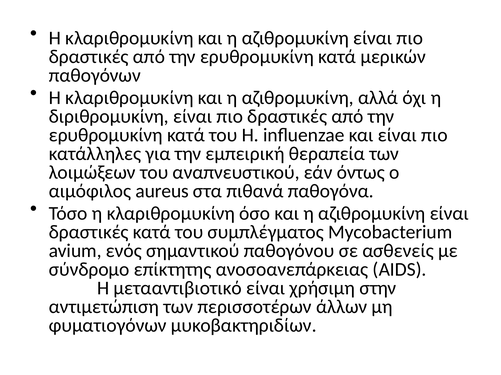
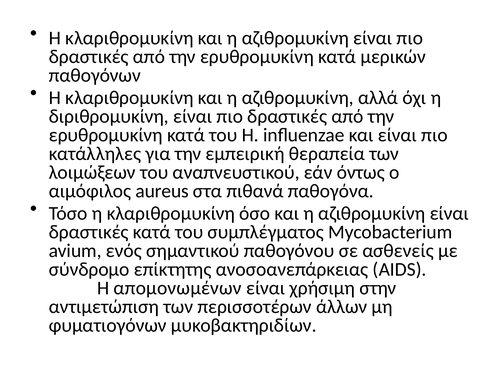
μετααντιβιοτικό: μετααντιβιοτικό -> απομονωμένων
